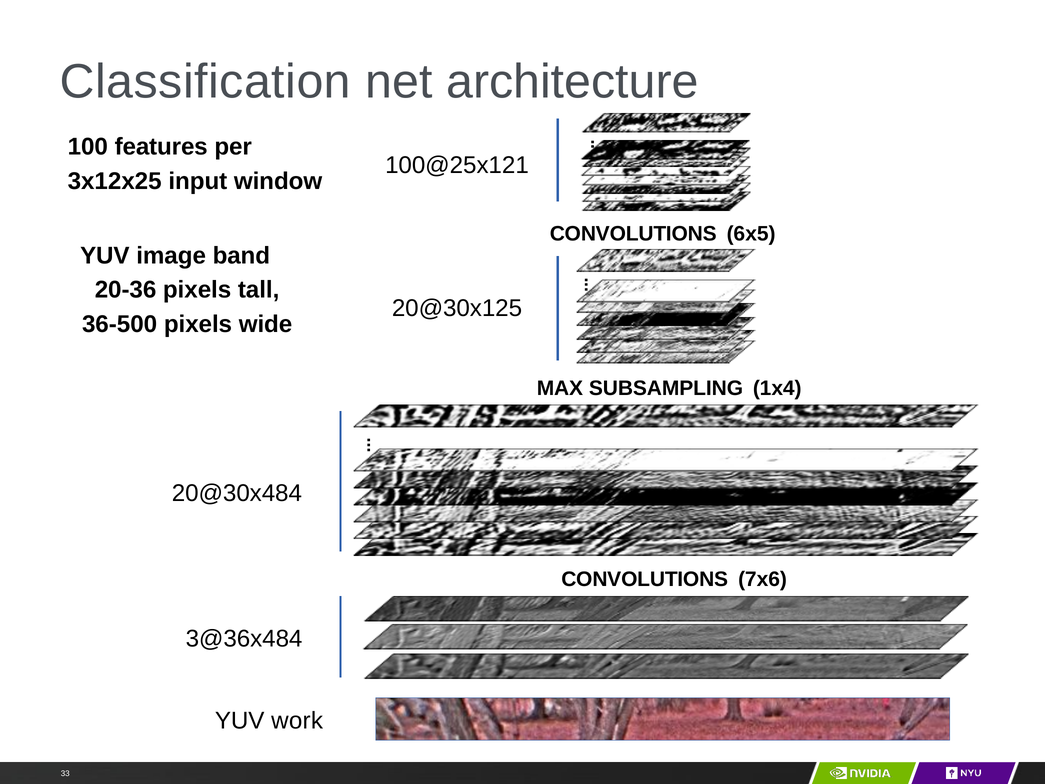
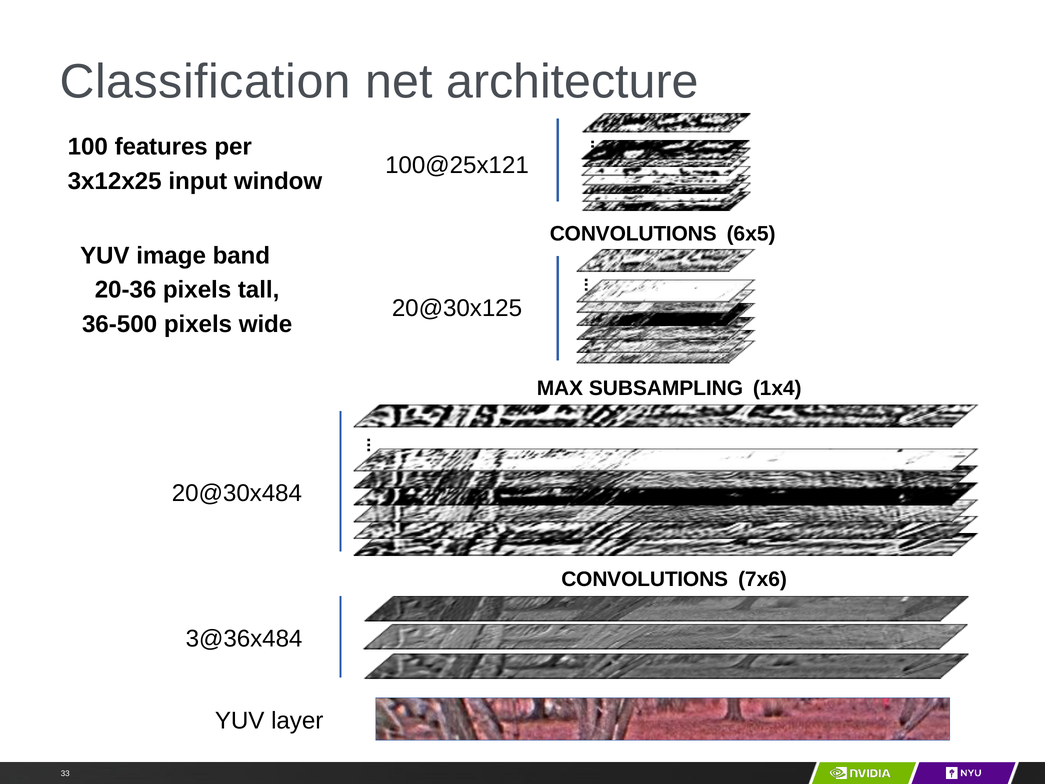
work: work -> layer
